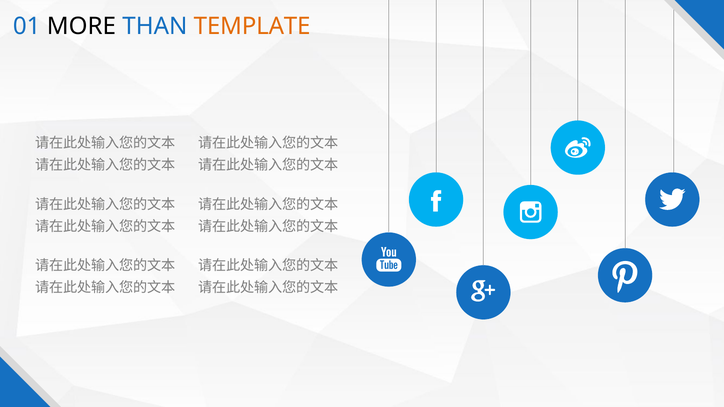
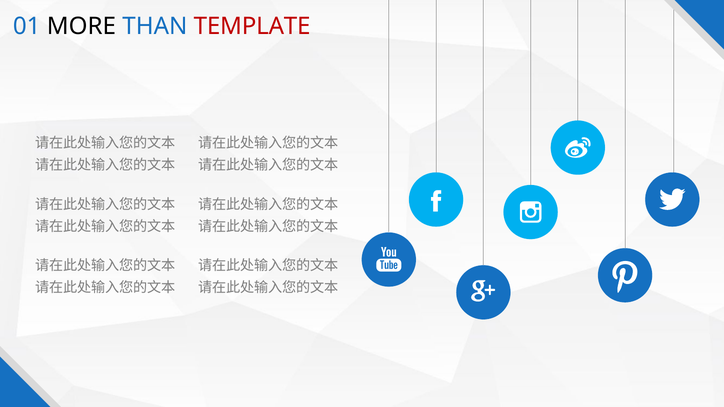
TEMPLATE colour: orange -> red
